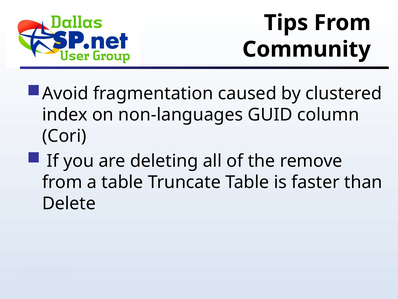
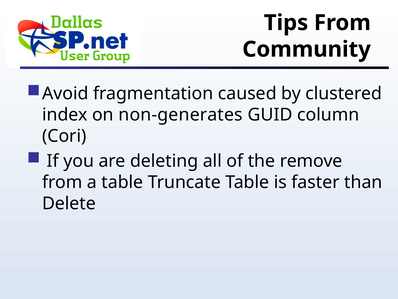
non-languages: non-languages -> non-generates
